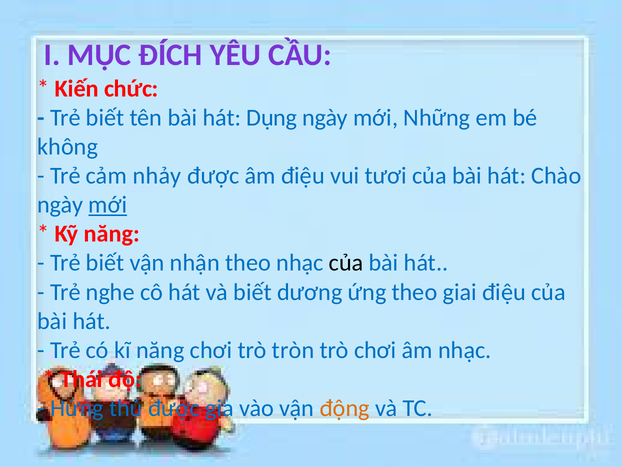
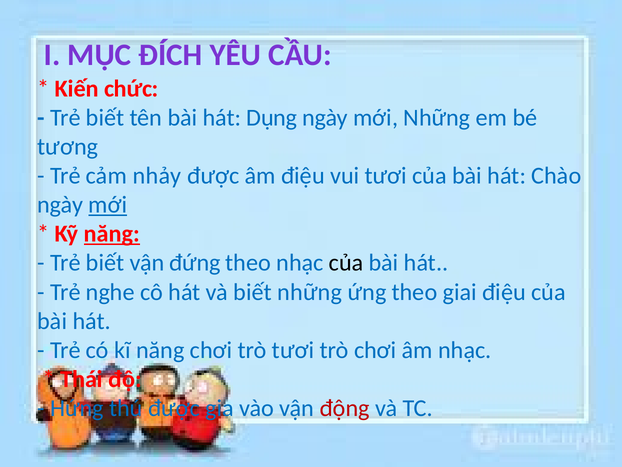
không: không -> tương
năng at (112, 234) underline: none -> present
nhận: nhận -> đứng
biết dương: dương -> những
trò tròn: tròn -> tươi
động colour: orange -> red
